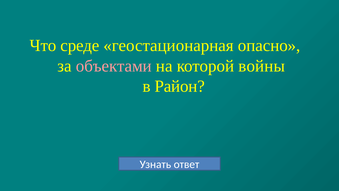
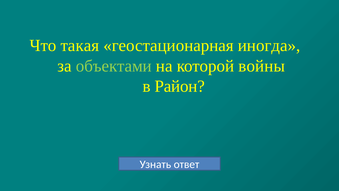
среде: среде -> такая
опасно: опасно -> иногда
объектами colour: pink -> light green
